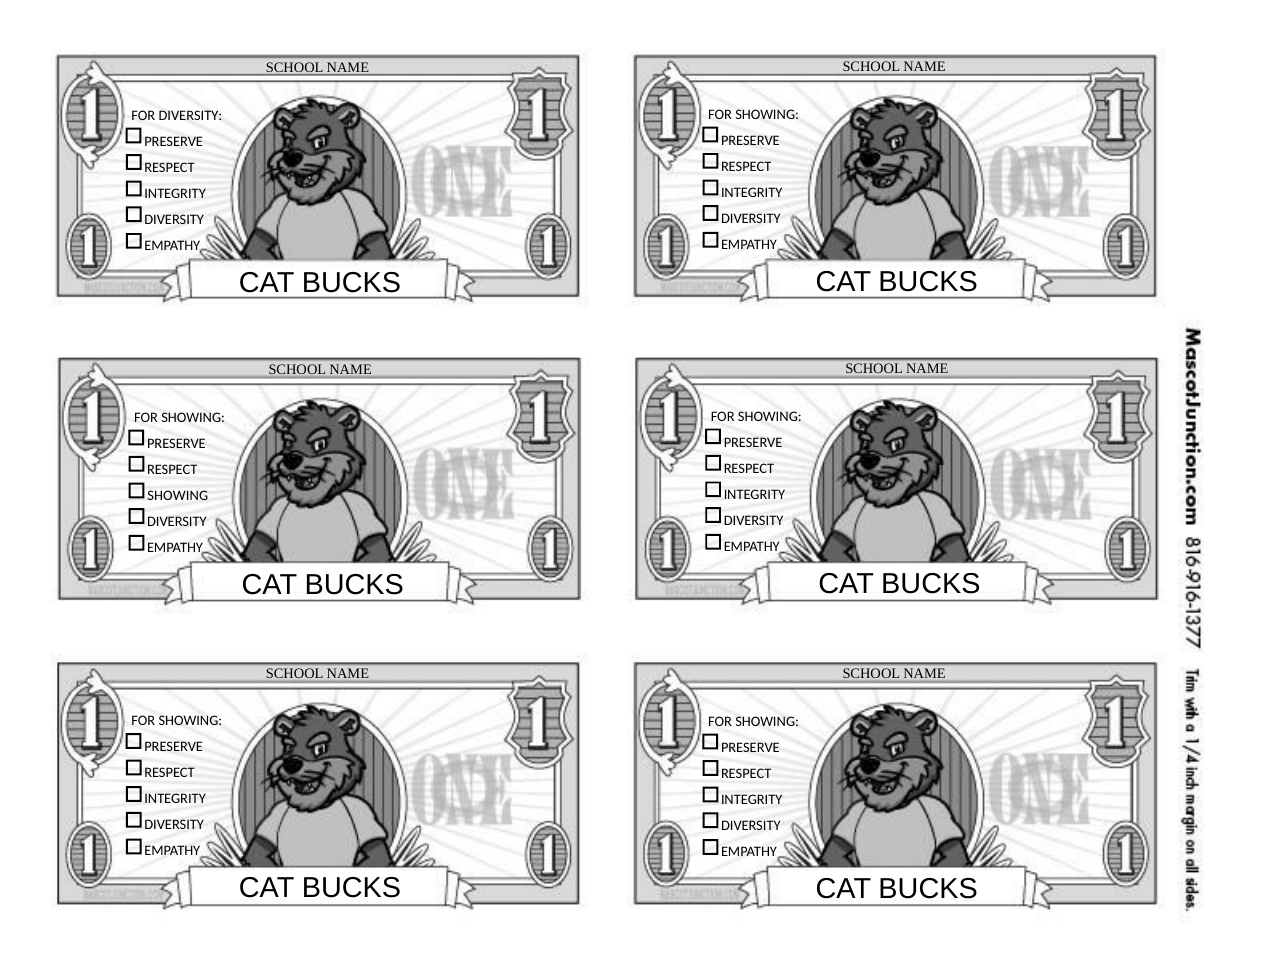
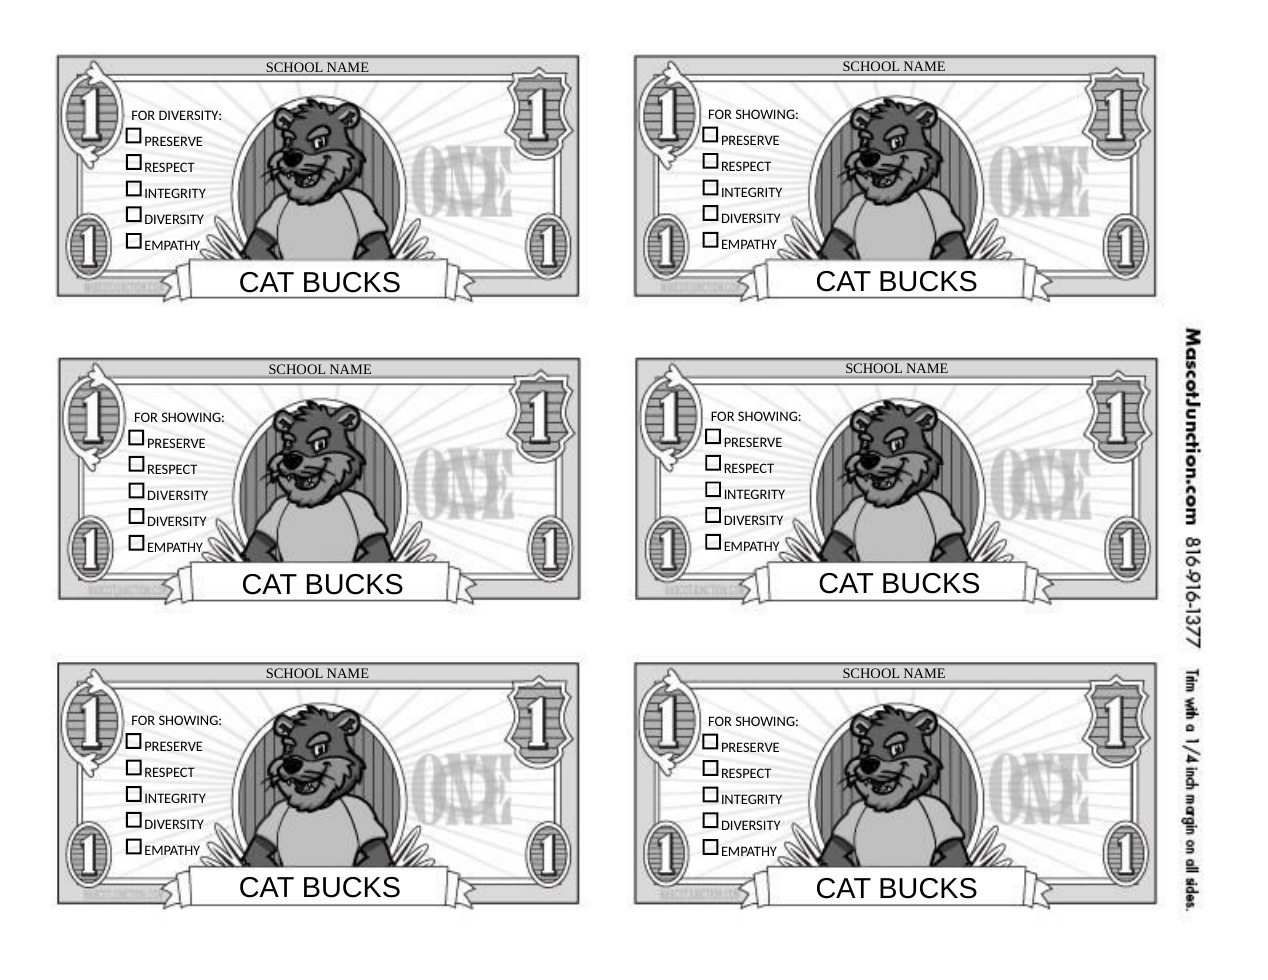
SHOWING at (178, 495): SHOWING -> DIVERSITY
